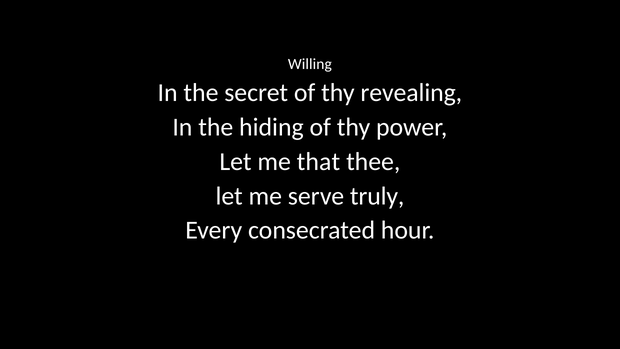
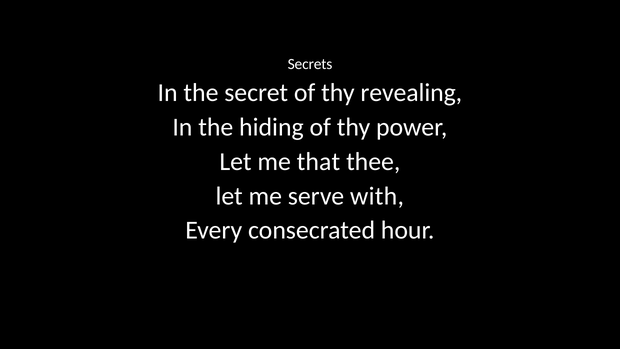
Willing: Willing -> Secrets
truly: truly -> with
